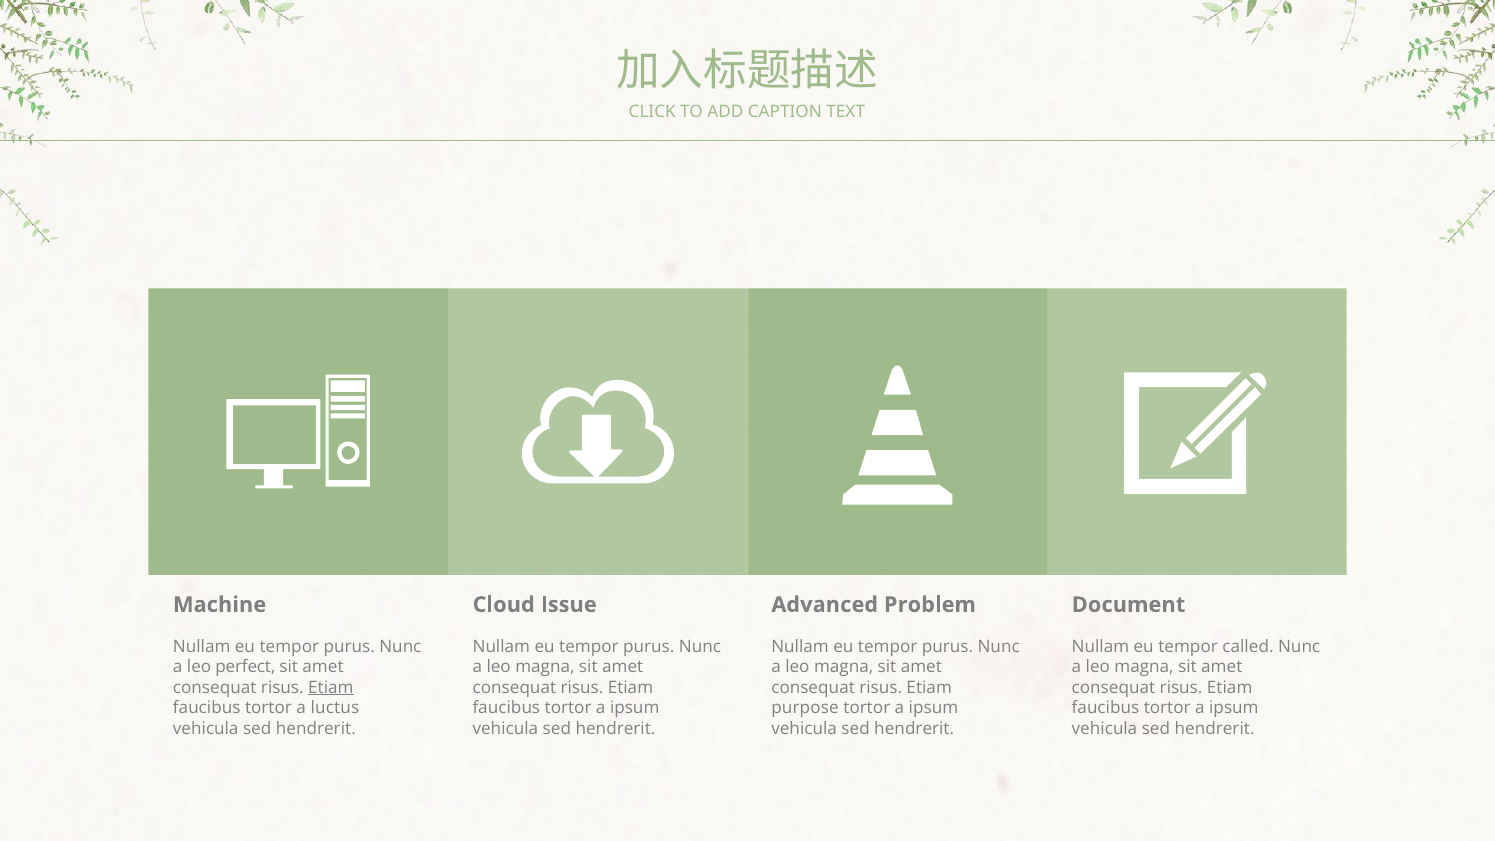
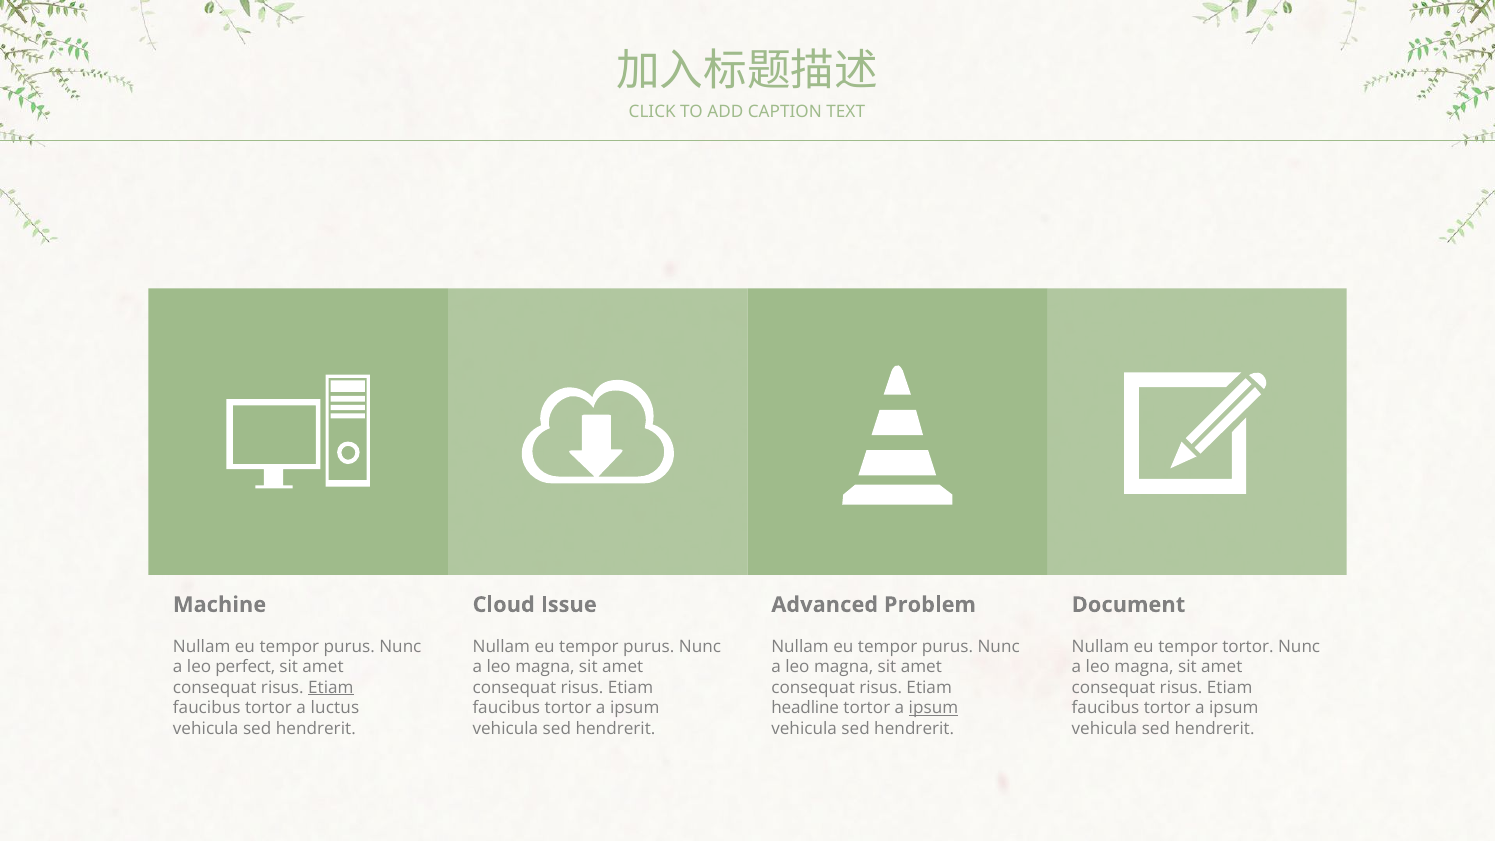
tempor called: called -> tortor
purpose: purpose -> headline
ipsum at (933, 708) underline: none -> present
